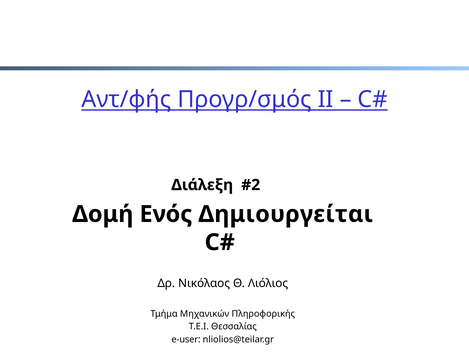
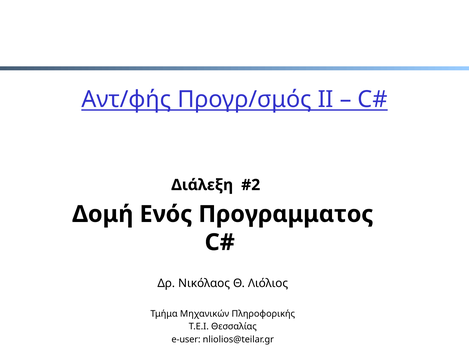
Δημιουργείται: Δημιουργείται -> Προγραμματος
